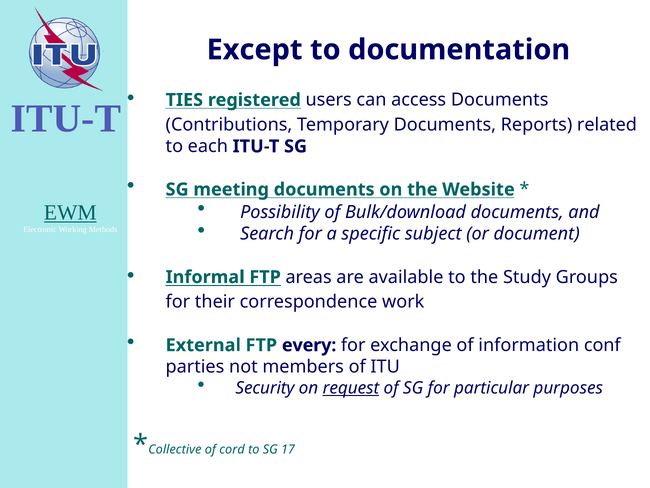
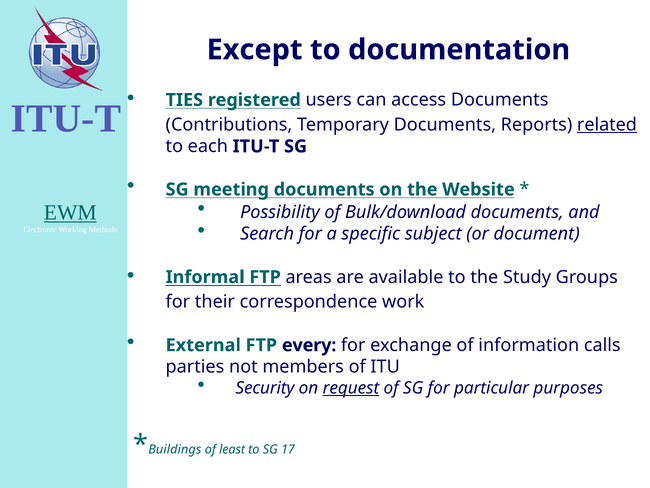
related underline: none -> present
conf: conf -> calls
Collective: Collective -> Buildings
cord: cord -> least
